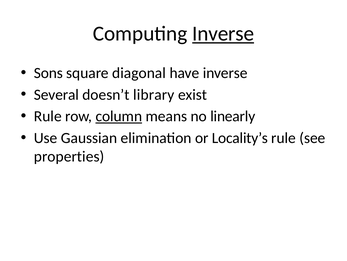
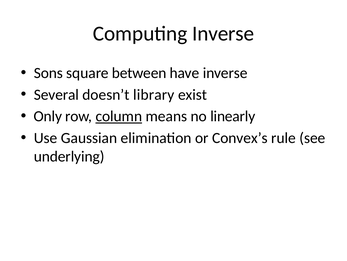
Inverse at (223, 34) underline: present -> none
diagonal: diagonal -> between
Rule at (48, 116): Rule -> Only
Locality’s: Locality’s -> Convex’s
properties: properties -> underlying
